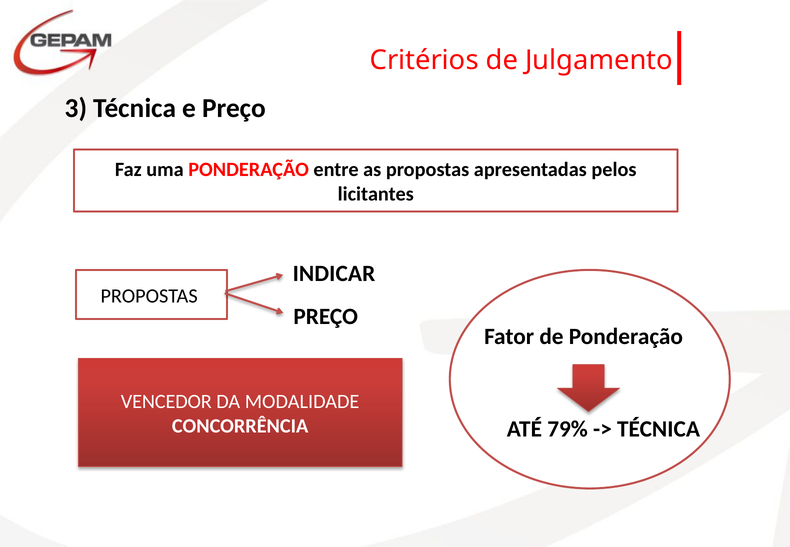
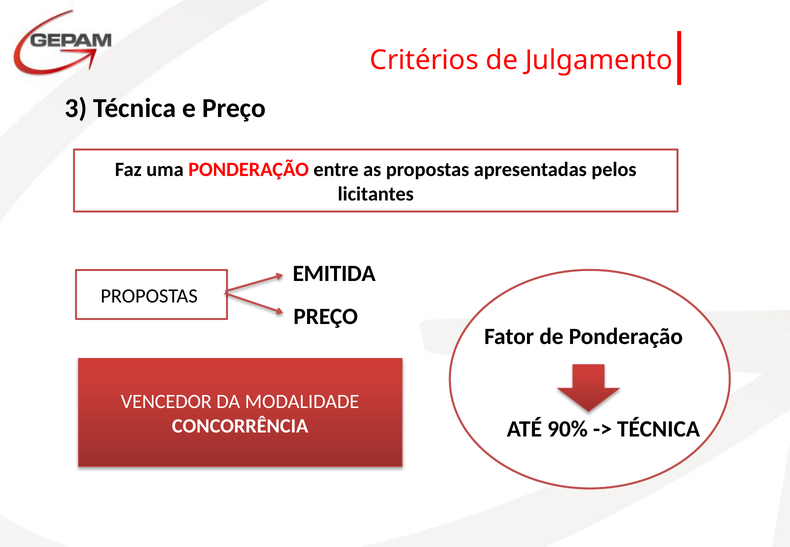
INDICAR: INDICAR -> EMITIDA
79%: 79% -> 90%
